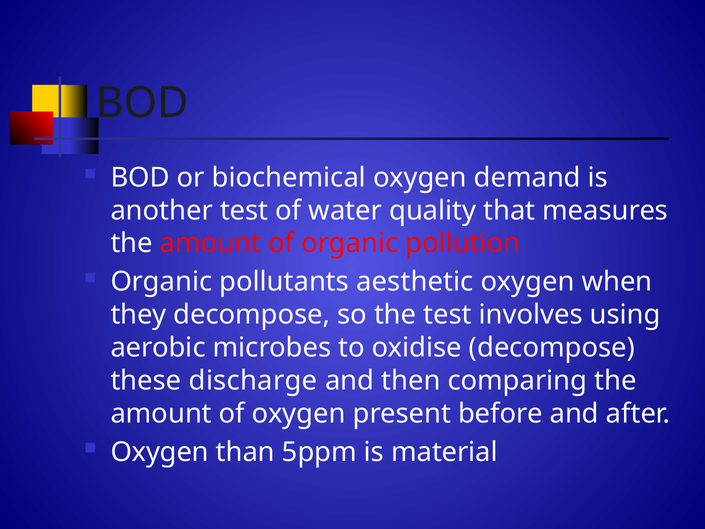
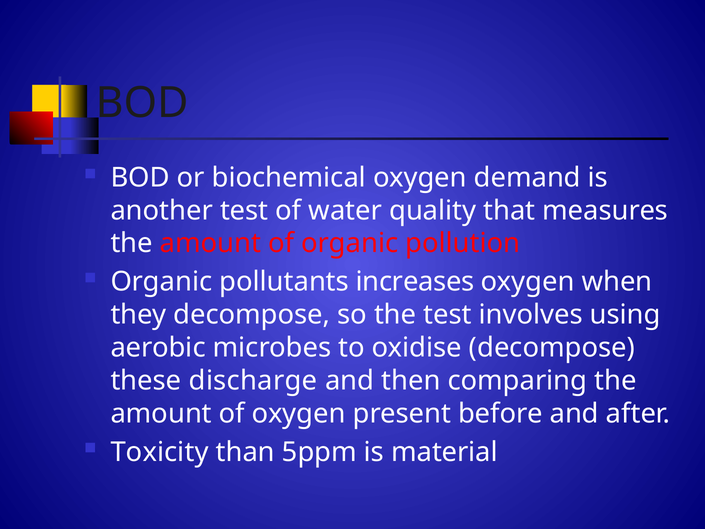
aesthetic: aesthetic -> increases
Oxygen at (160, 452): Oxygen -> Toxicity
